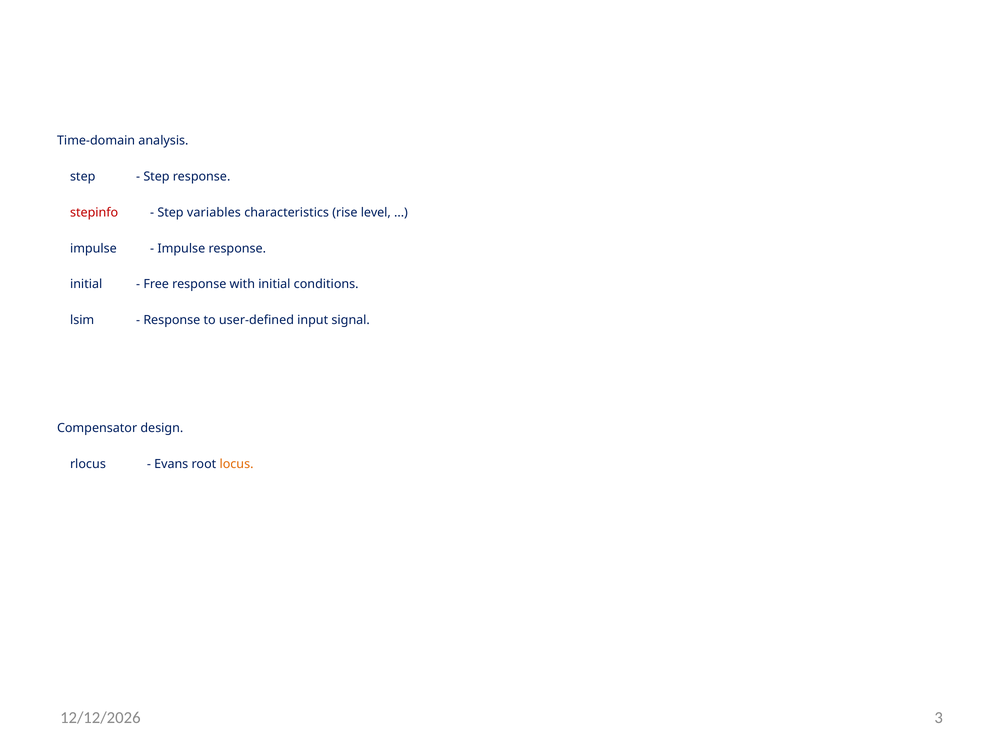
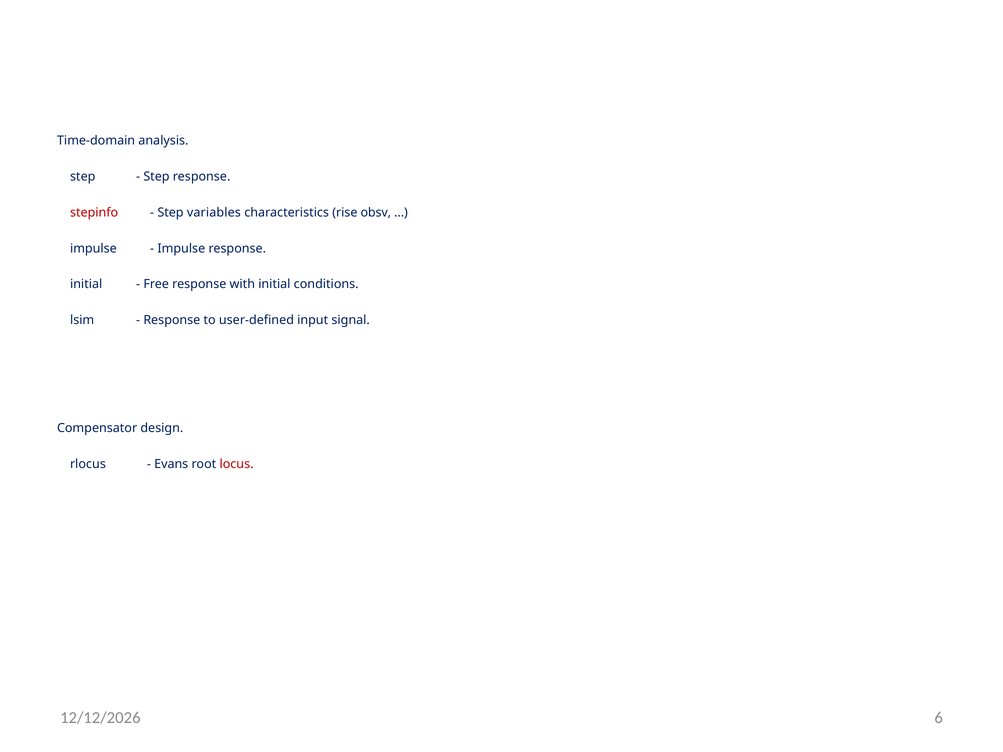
level: level -> obsv
locus colour: orange -> red
3: 3 -> 6
